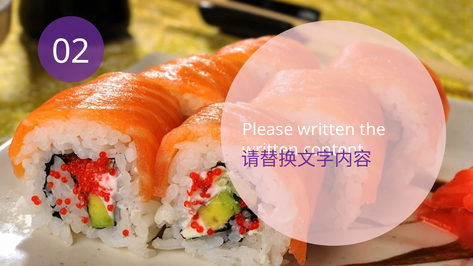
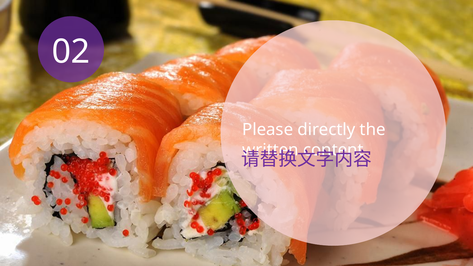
Please written: written -> directly
